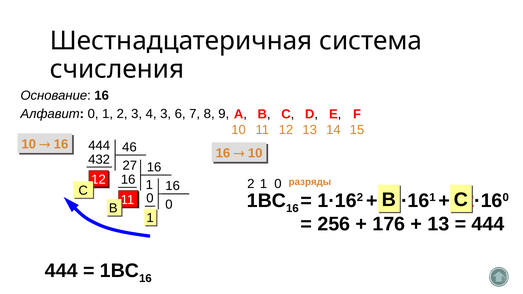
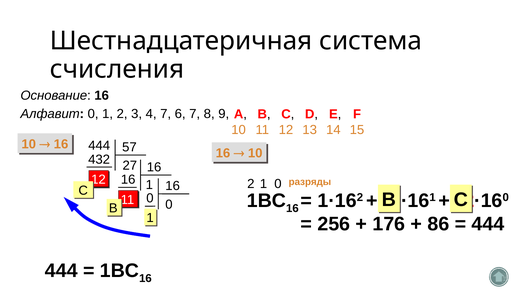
4 3: 3 -> 7
46: 46 -> 57
13 at (438, 224): 13 -> 86
